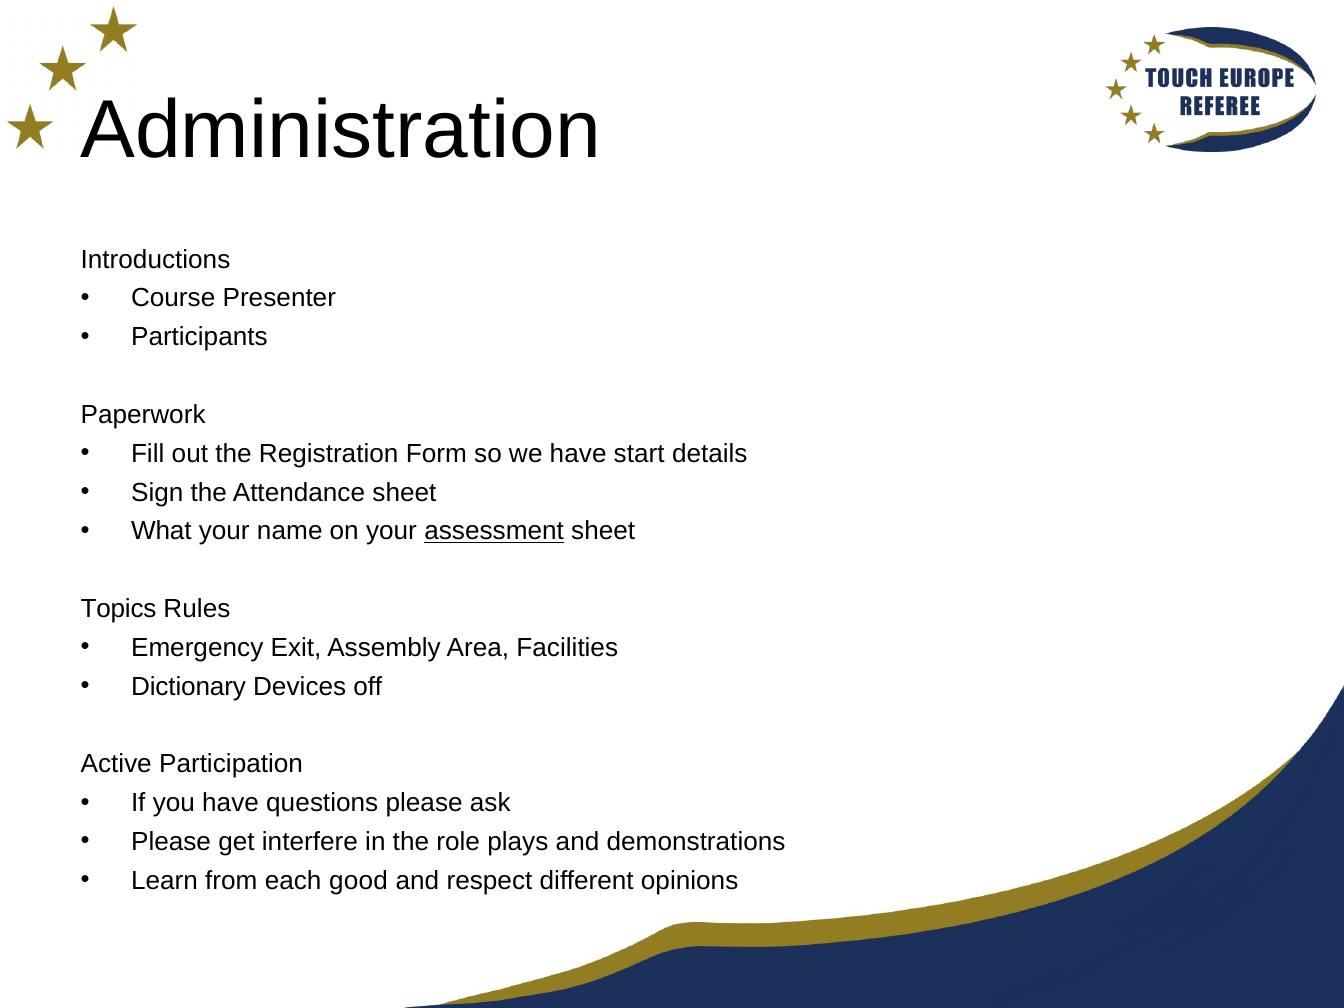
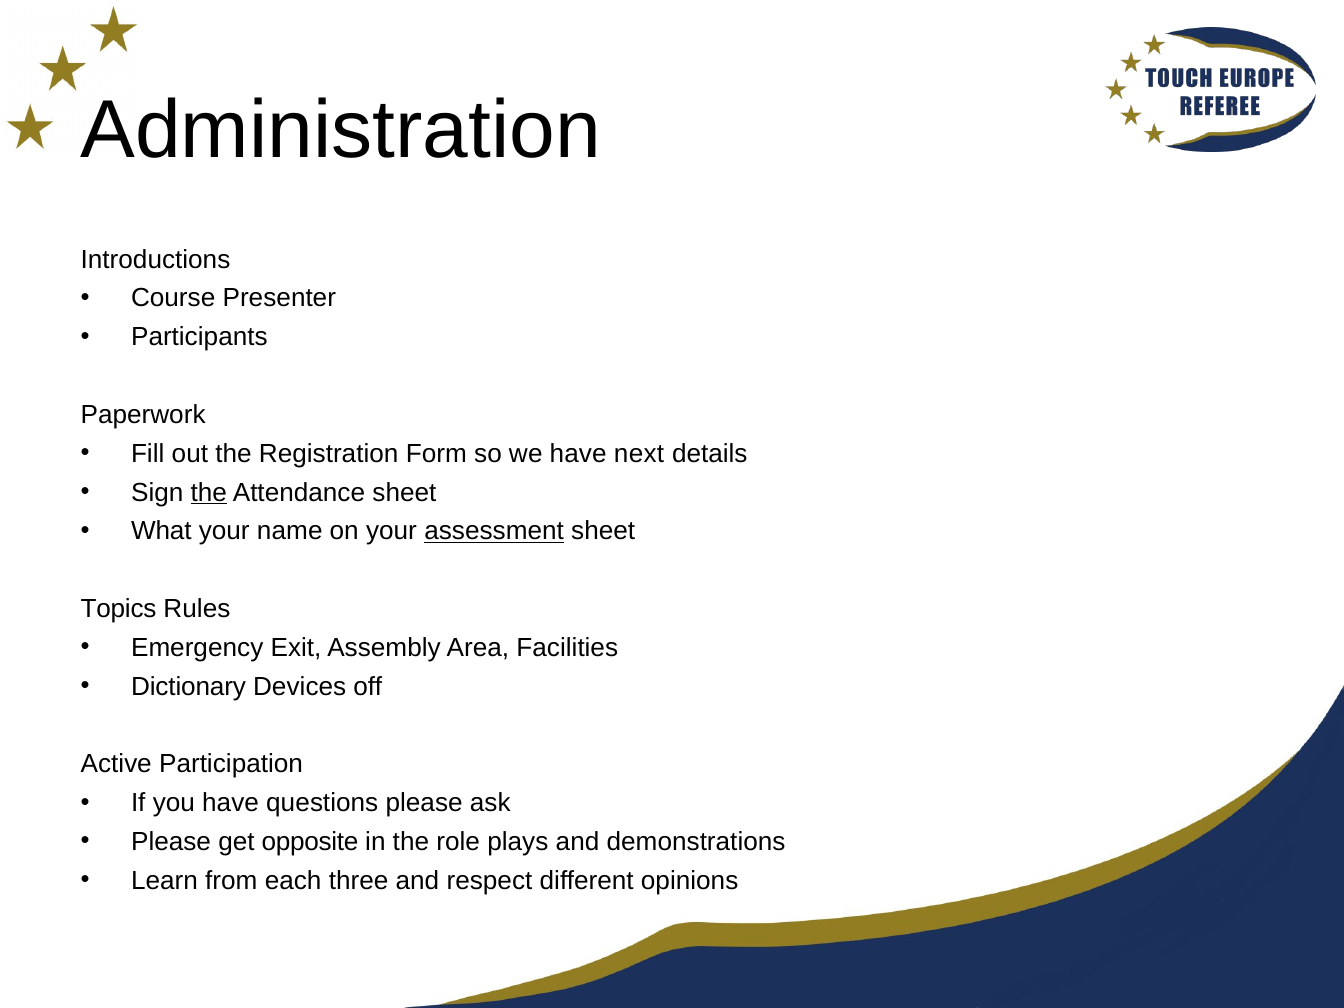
start: start -> next
the at (209, 492) underline: none -> present
interfere: interfere -> opposite
good: good -> three
